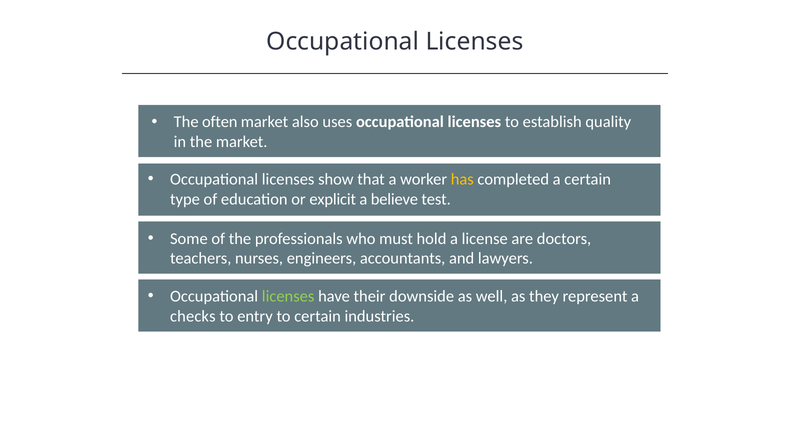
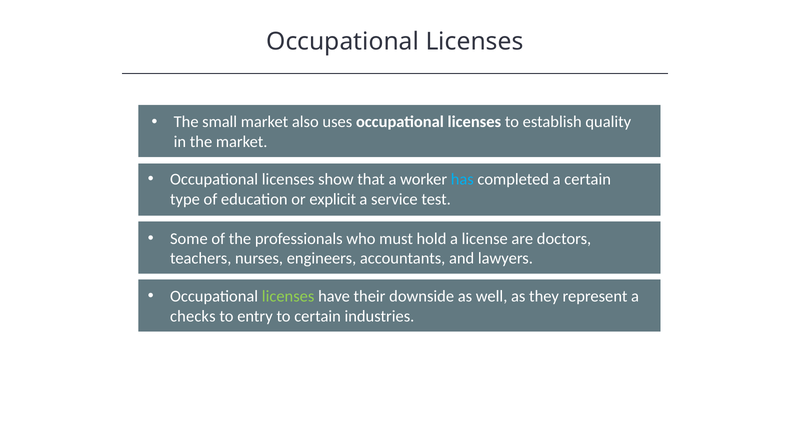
often: often -> small
has colour: yellow -> light blue
believe: believe -> service
